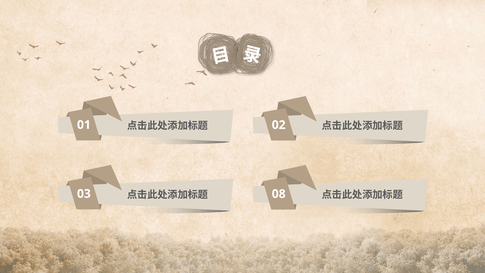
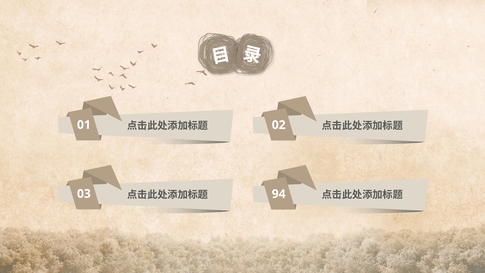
08: 08 -> 94
